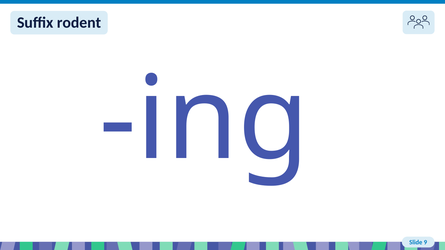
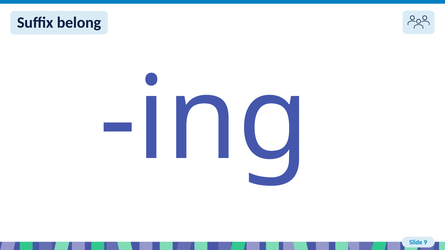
rodent: rodent -> belong
